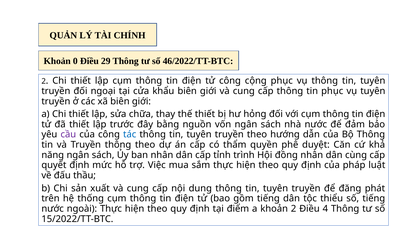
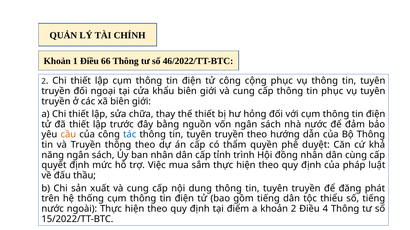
0: 0 -> 1
29: 29 -> 66
cầu colour: purple -> orange
